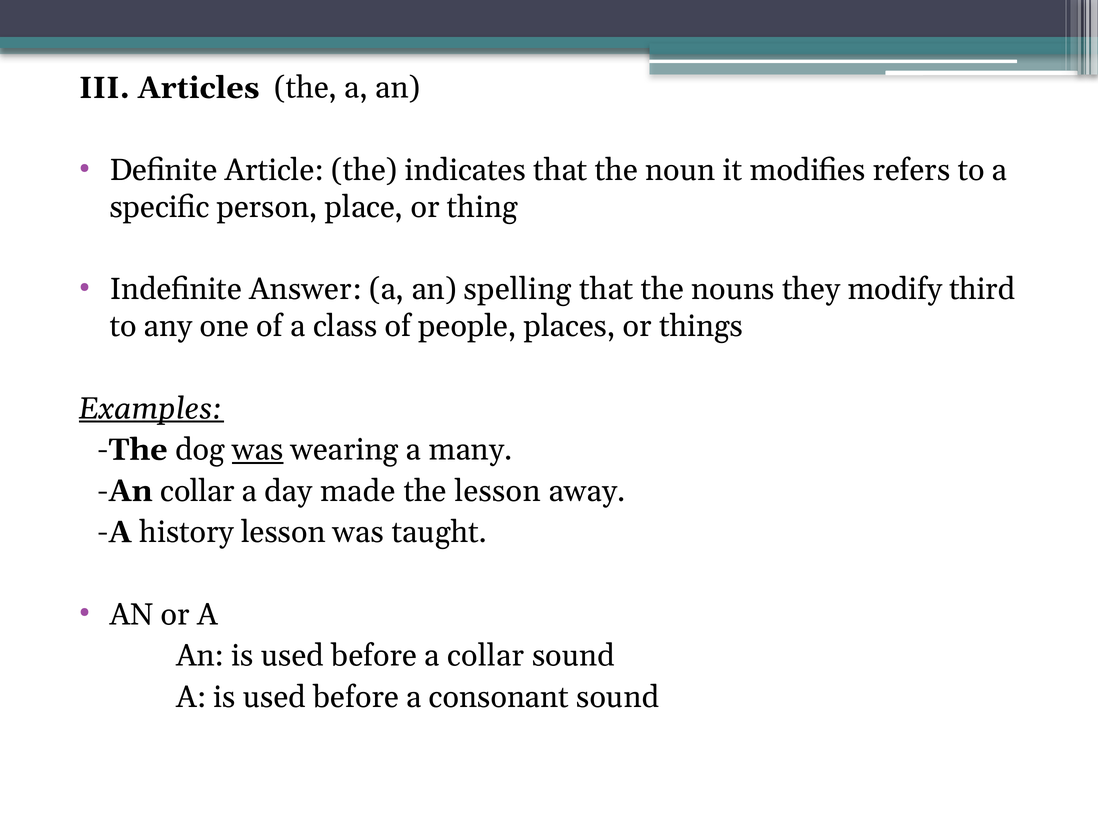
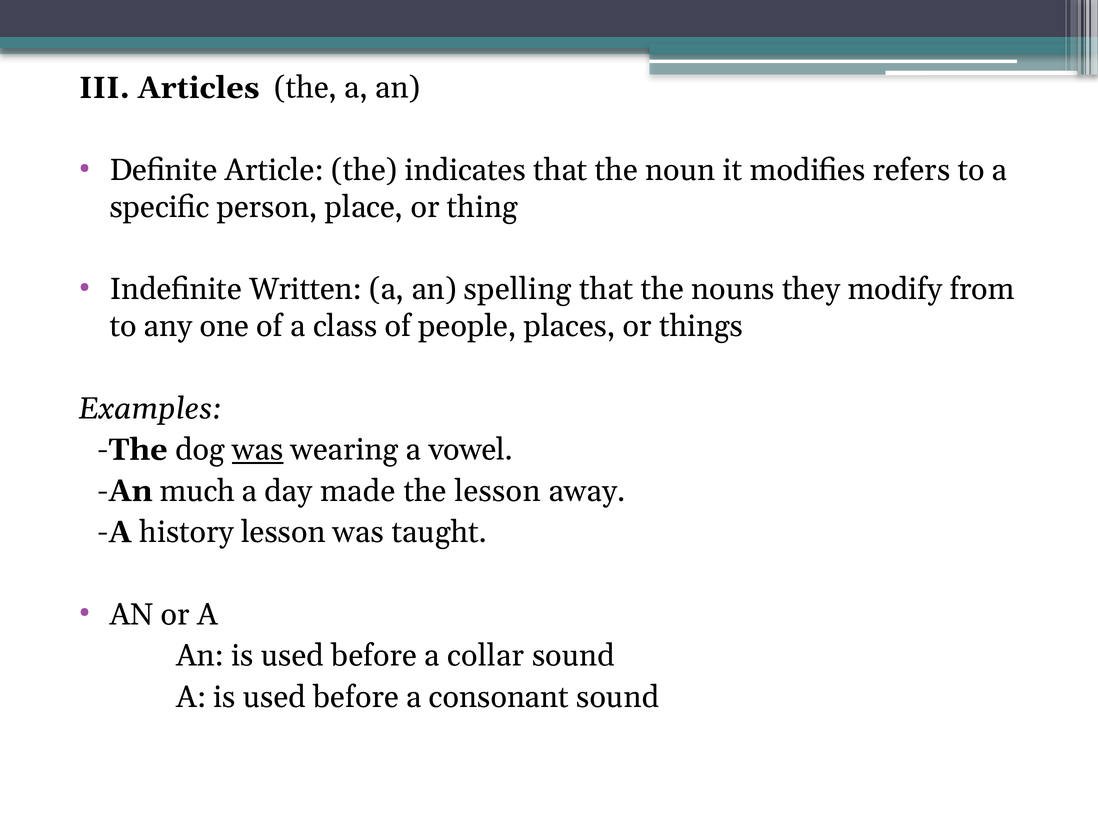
Answer: Answer -> Written
third: third -> from
Examples underline: present -> none
many: many -> vowel
An collar: collar -> much
